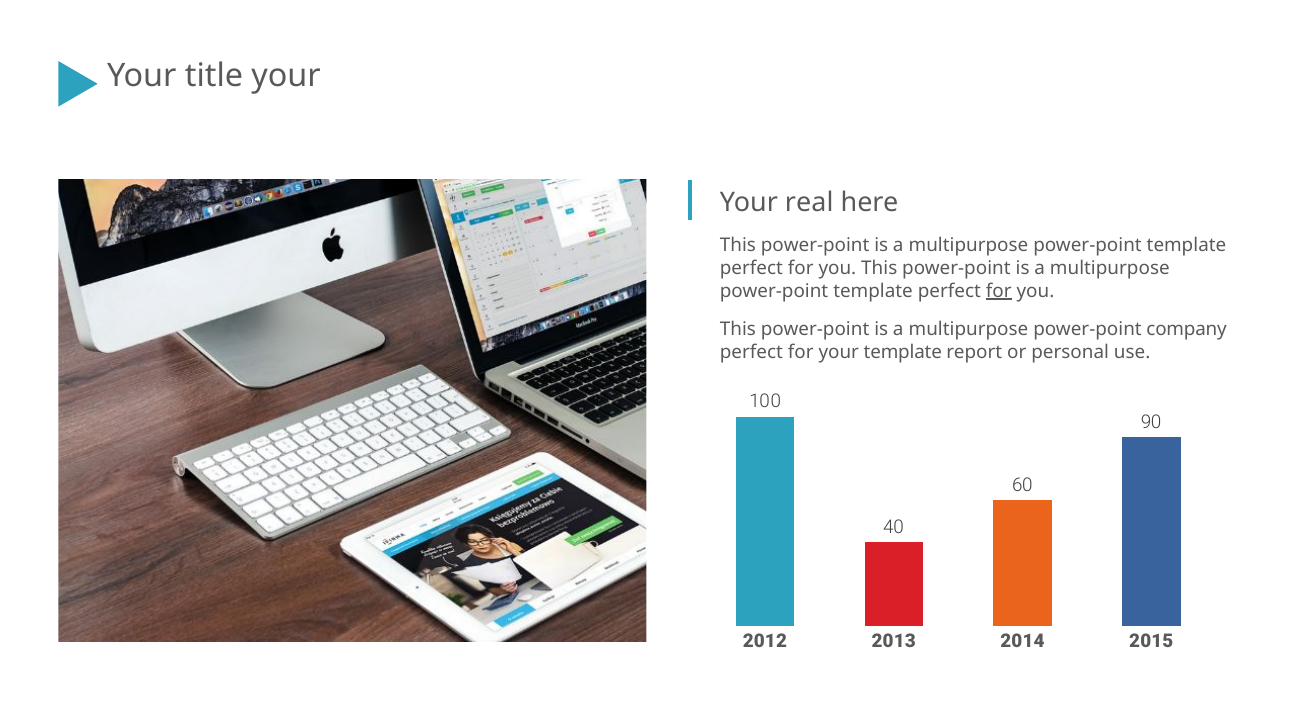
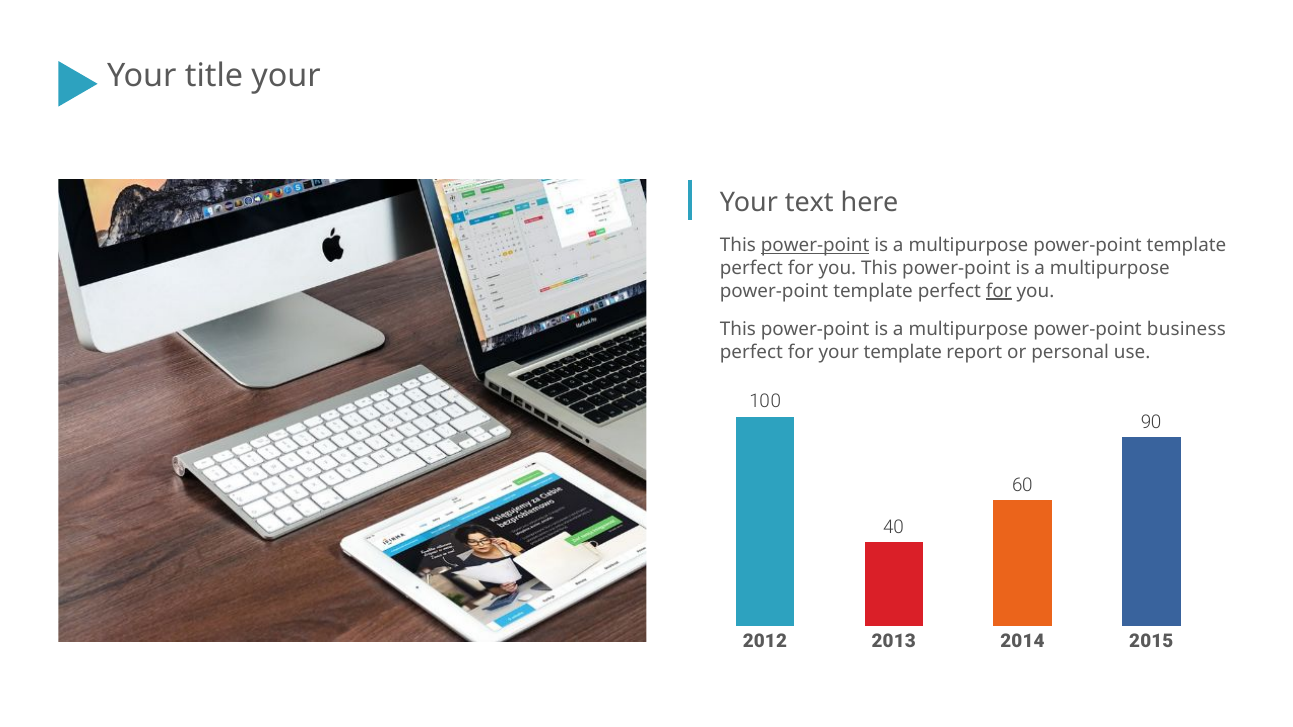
real: real -> text
power-point at (815, 246) underline: none -> present
company: company -> business
